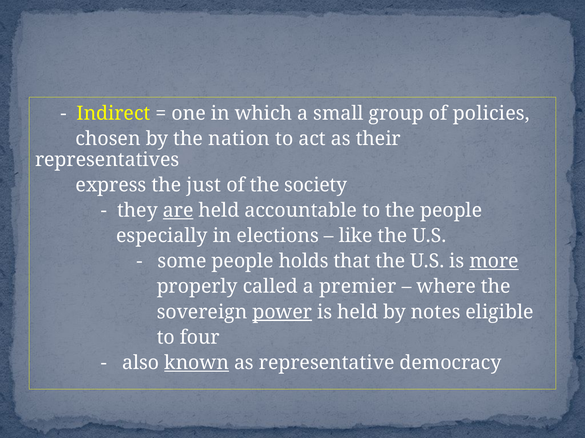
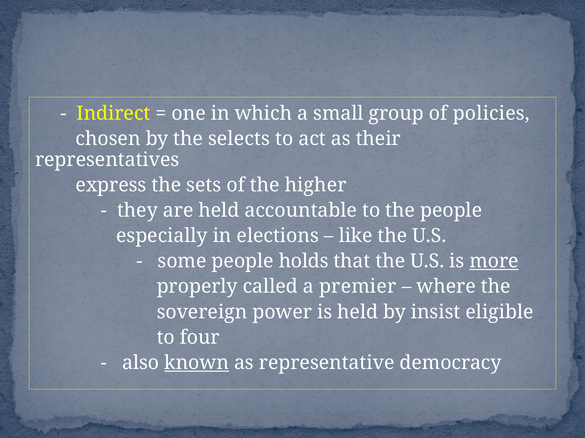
nation: nation -> selects
just: just -> sets
society: society -> higher
are underline: present -> none
power underline: present -> none
notes: notes -> insist
